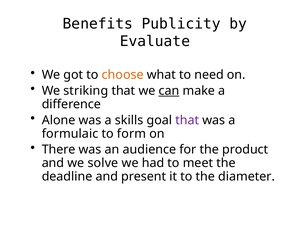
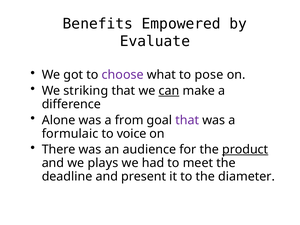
Publicity: Publicity -> Empowered
choose colour: orange -> purple
need: need -> pose
skills: skills -> from
form: form -> voice
product underline: none -> present
solve: solve -> plays
